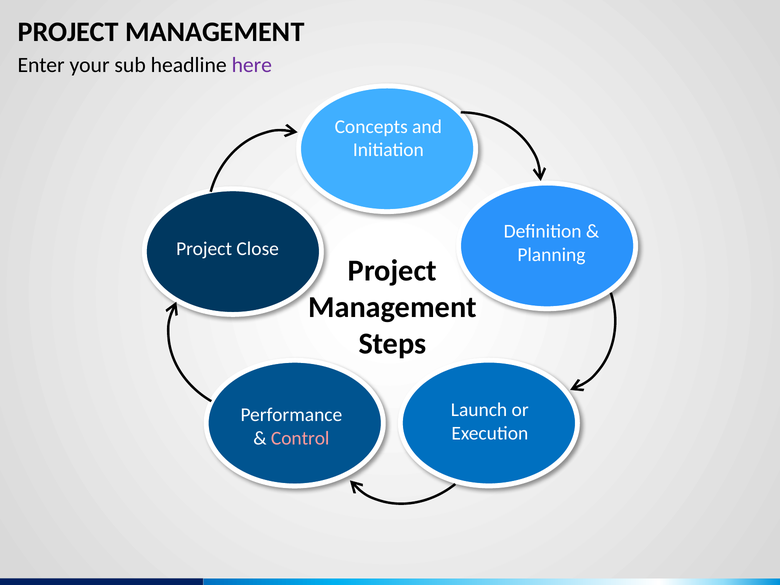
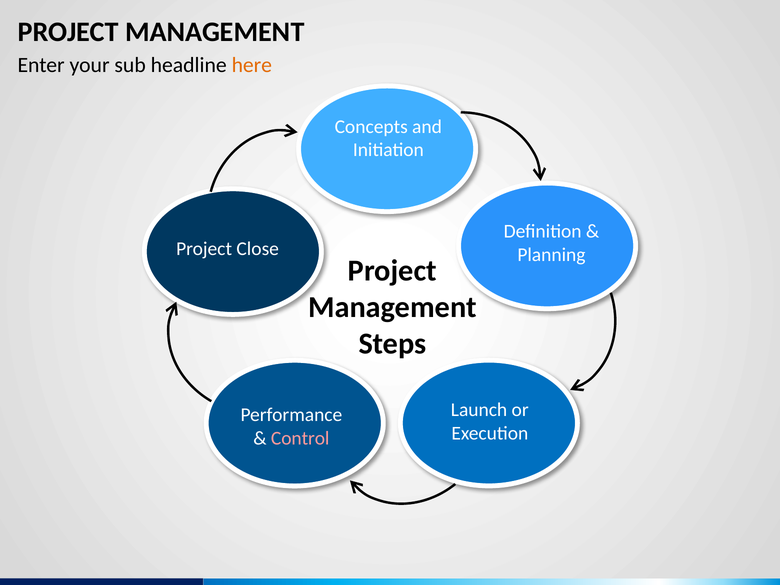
here colour: purple -> orange
